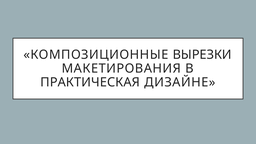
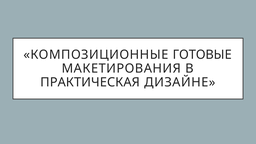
ВЫРЕЗКИ: ВЫРЕЗКИ -> ГОТОВЫЕ
